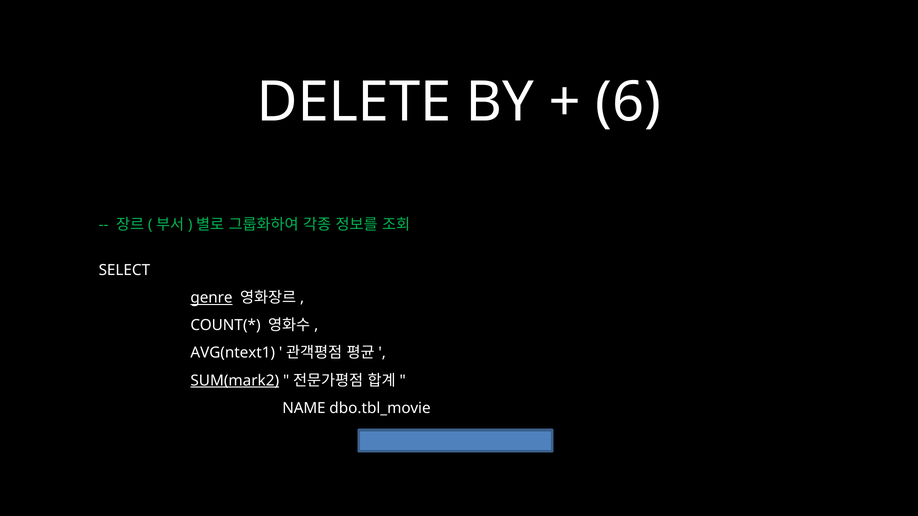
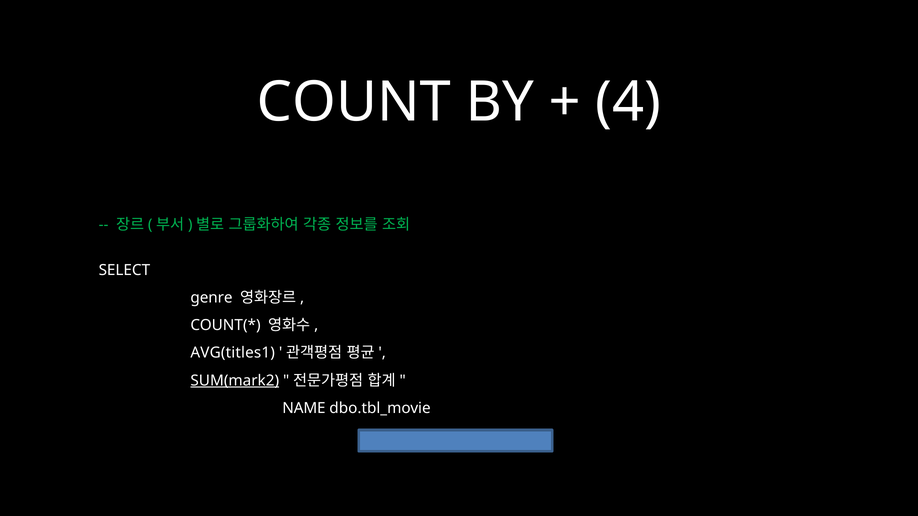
DELETE: DELETE -> COUNT
6: 6 -> 4
genre at (212, 298) underline: present -> none
AVG(ntext1: AVG(ntext1 -> AVG(titles1
